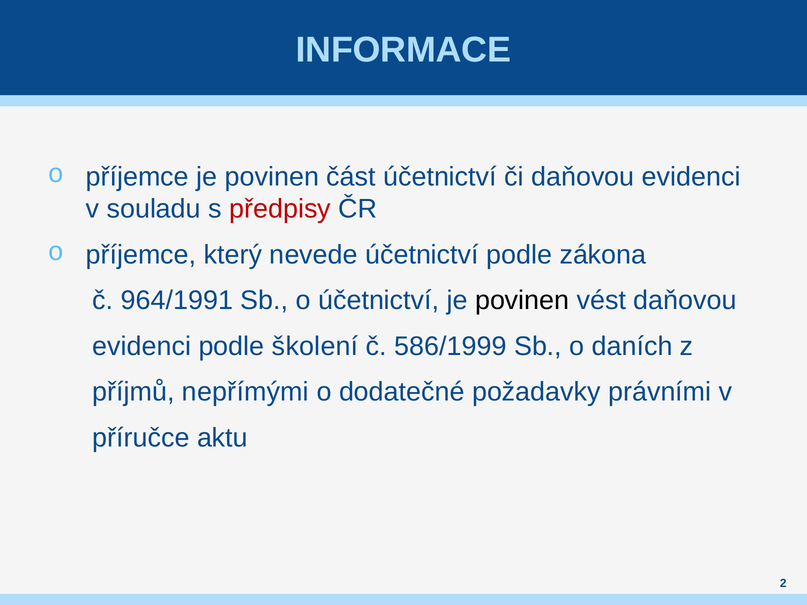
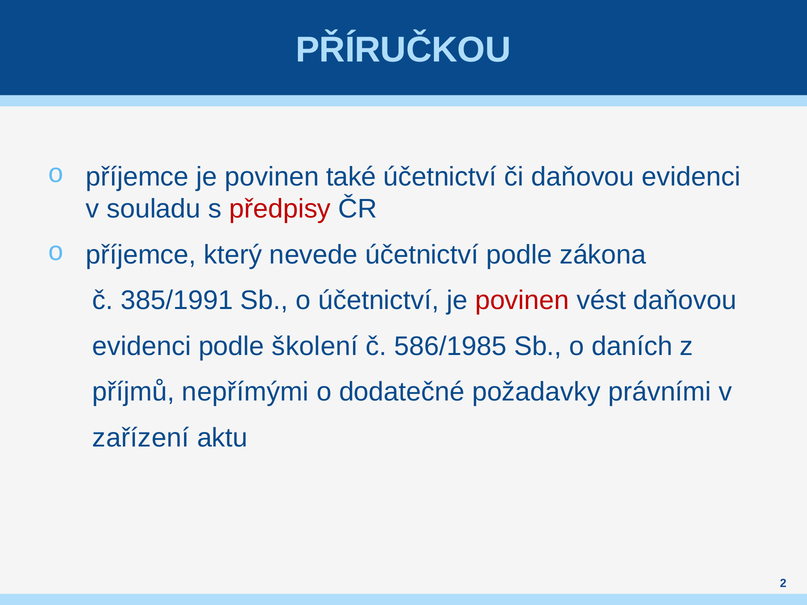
INFORMACE: INFORMACE -> PŘÍRUČKOU
část: část -> také
964/1991: 964/1991 -> 385/1991
povinen at (522, 301) colour: black -> red
586/1999: 586/1999 -> 586/1985
příručce: příručce -> zařízení
